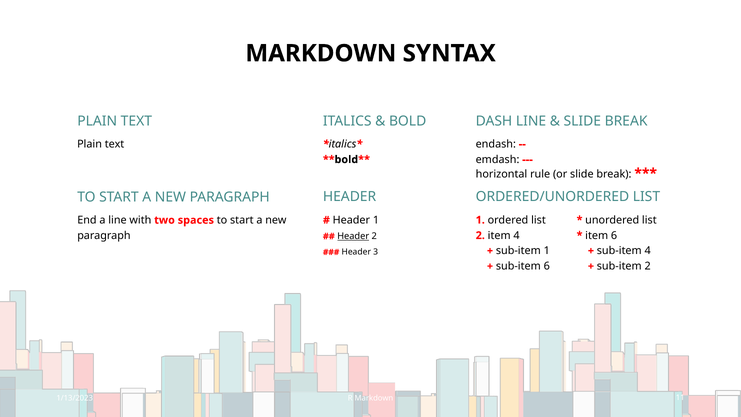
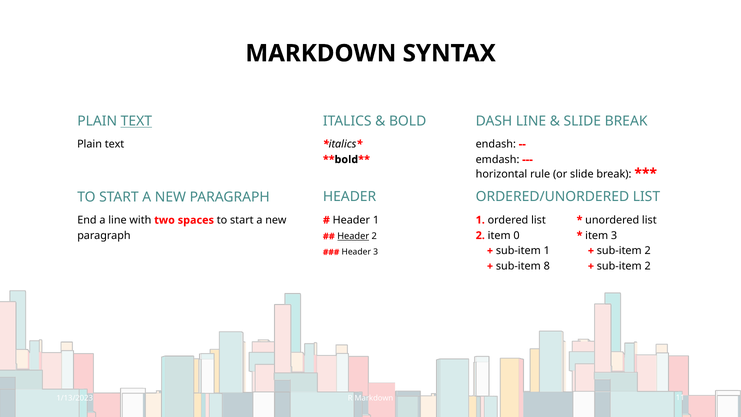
TEXT at (136, 121) underline: none -> present
item 4: 4 -> 0
item 6: 6 -> 3
4 at (648, 251): 4 -> 2
sub-item 6: 6 -> 8
